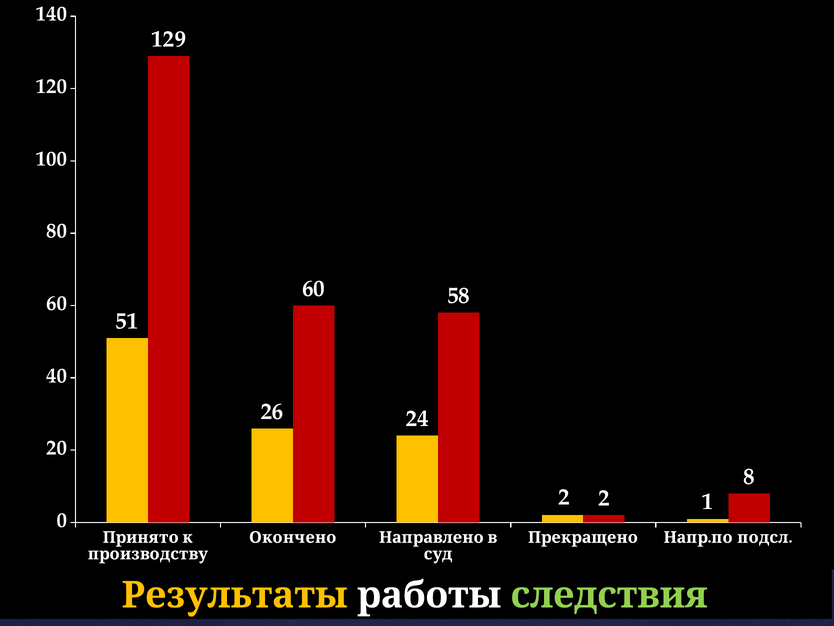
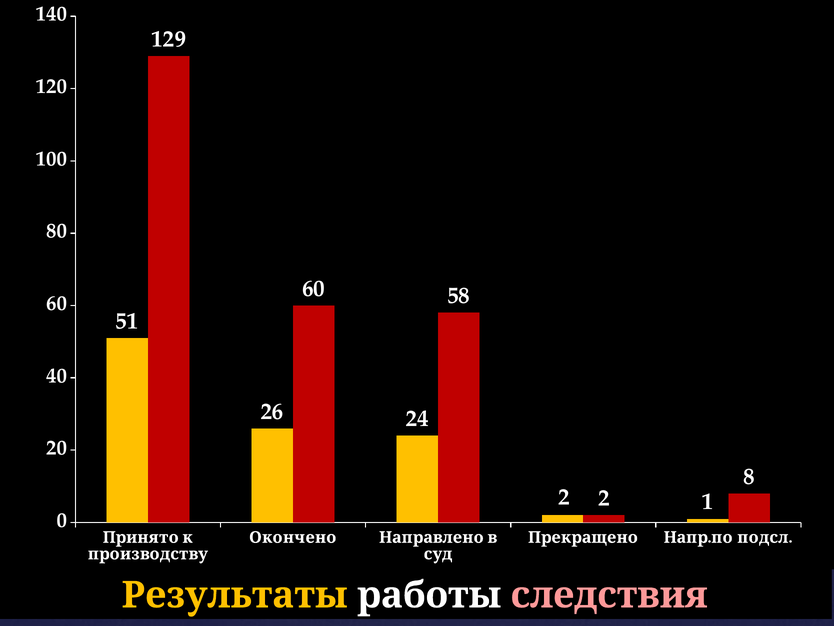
следствия colour: light green -> pink
